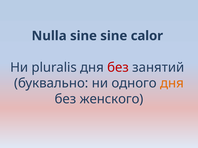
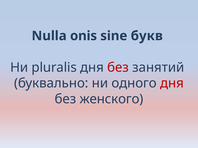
Nulla sine: sine -> onis
calor: calor -> букв
дня at (172, 83) colour: orange -> red
